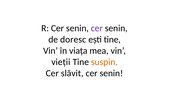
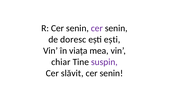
ești tine: tine -> ești
vieții: vieții -> chiar
suspin colour: orange -> purple
